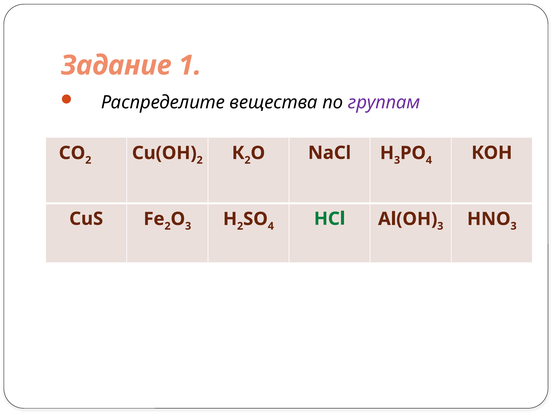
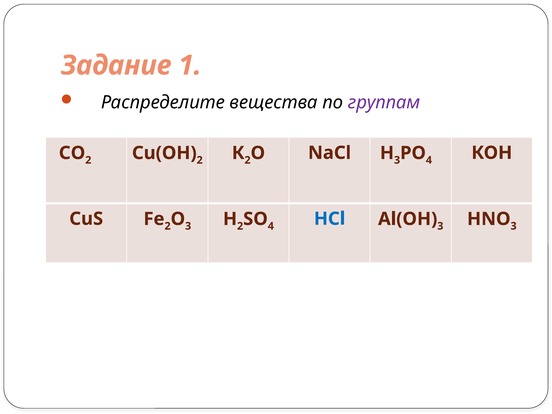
HCl colour: green -> blue
